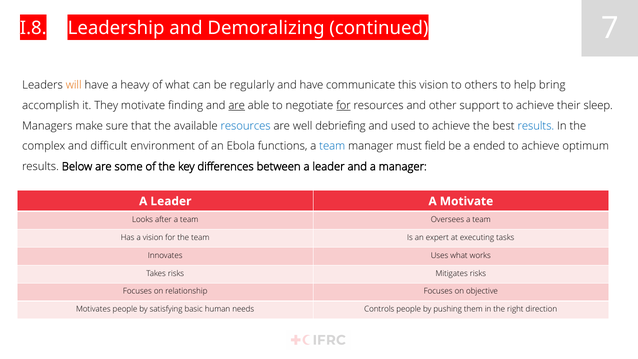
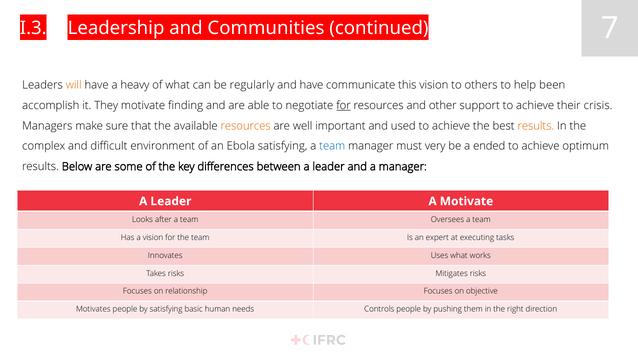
I.8: I.8 -> I.3
Demoralizing: Demoralizing -> Communities
bring: bring -> been
are at (237, 105) underline: present -> none
sleep: sleep -> crisis
resources at (246, 126) colour: blue -> orange
debriefing: debriefing -> important
results at (536, 126) colour: blue -> orange
Ebola functions: functions -> satisfying
field: field -> very
